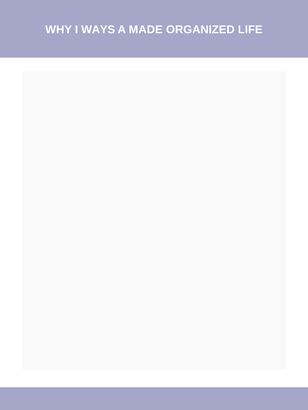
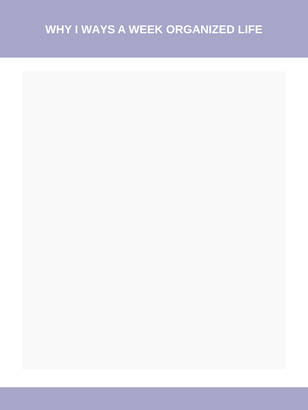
MADE: MADE -> WEEK
